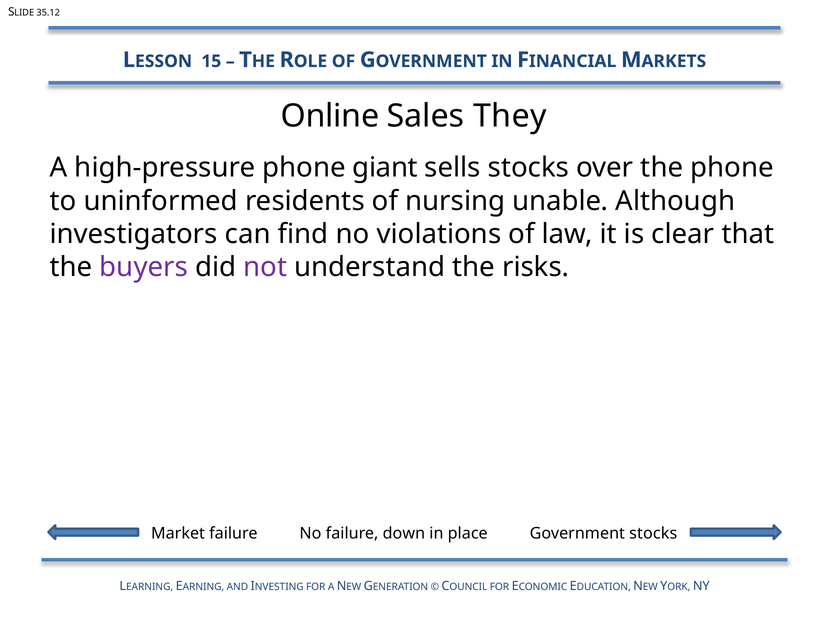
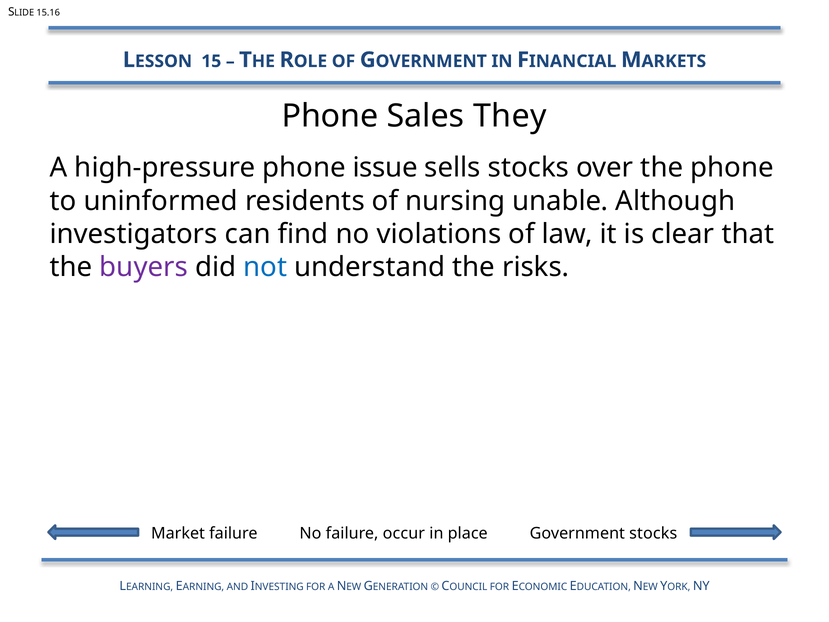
35.12: 35.12 -> 15.16
Online at (330, 116): Online -> Phone
giant: giant -> issue
not colour: purple -> blue
down: down -> occur
